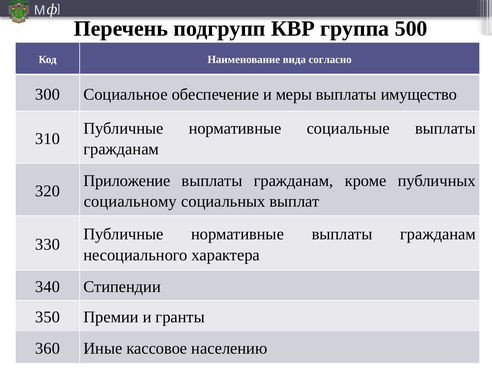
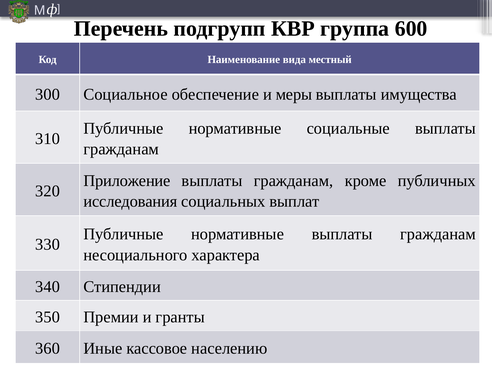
500: 500 -> 600
согласно: согласно -> местный
имущество: имущество -> имущества
социальному: социальному -> исследования
